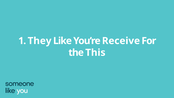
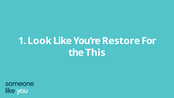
They: They -> Look
Receive: Receive -> Restore
